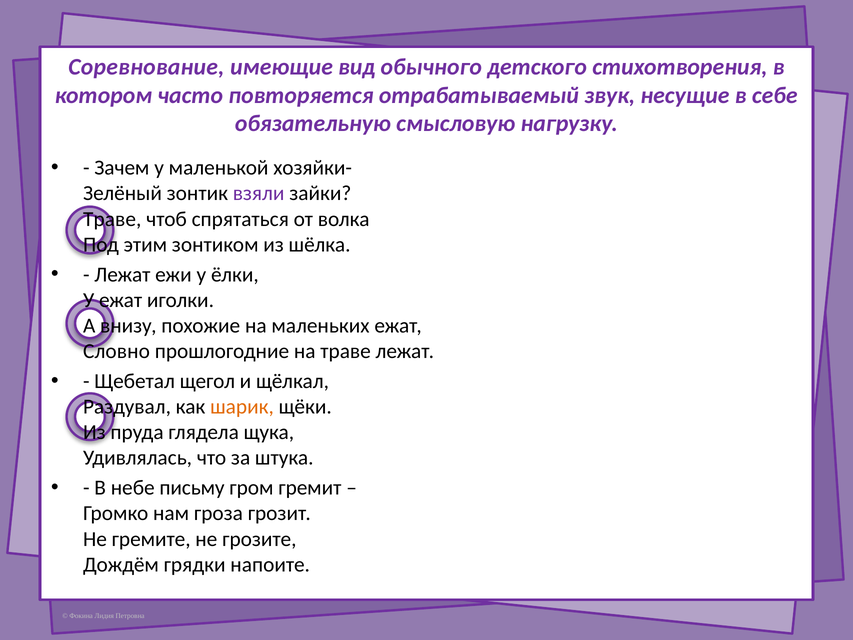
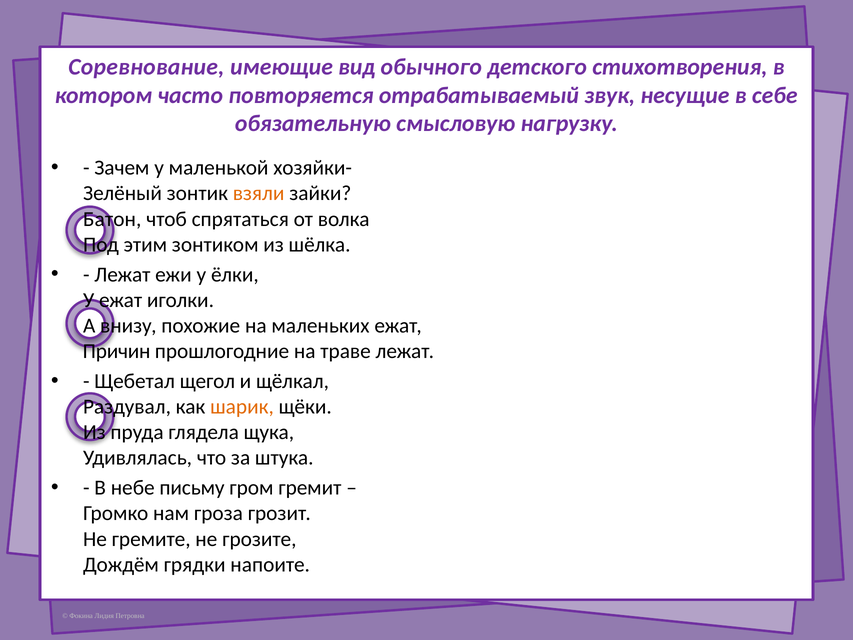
взяли colour: purple -> orange
Траве at (112, 219): Траве -> Батон
Словно: Словно -> Причин
